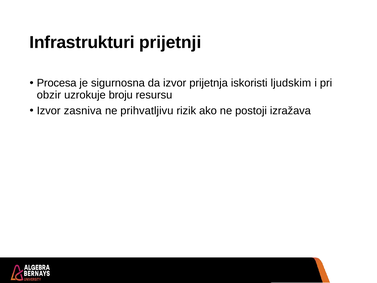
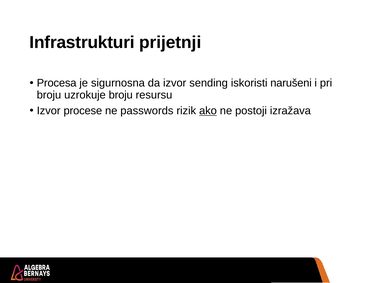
prijetnja: prijetnja -> sending
ljudskim: ljudskim -> narušeni
obzir at (49, 95): obzir -> broju
zasniva: zasniva -> procese
prihvatljivu: prihvatljivu -> passwords
ako underline: none -> present
